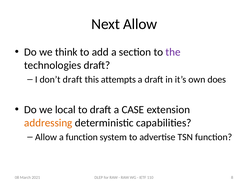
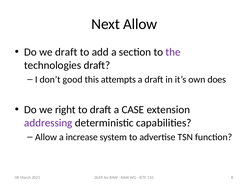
we think: think -> draft
don’t draft: draft -> good
local: local -> right
addressing colour: orange -> purple
a function: function -> increase
